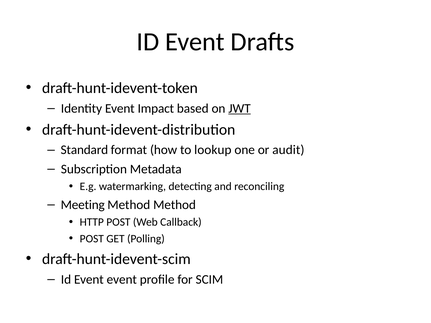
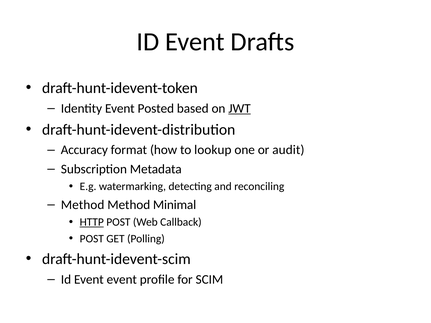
Impact: Impact -> Posted
Standard: Standard -> Accuracy
Meeting at (83, 205): Meeting -> Method
Method Method: Method -> Minimal
HTTP underline: none -> present
